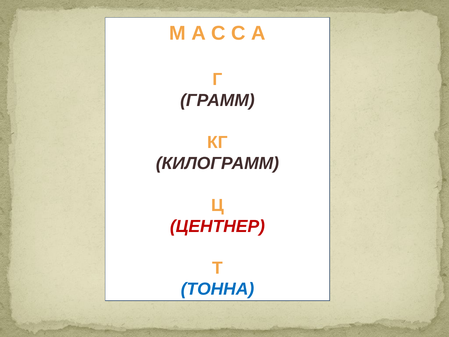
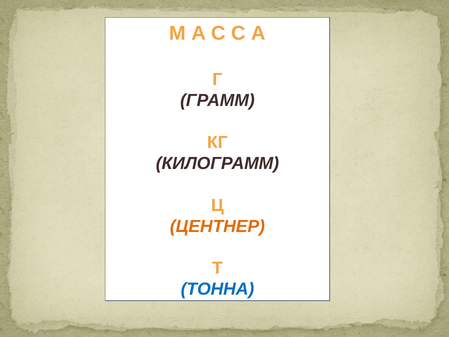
ЦЕНТНЕР colour: red -> orange
